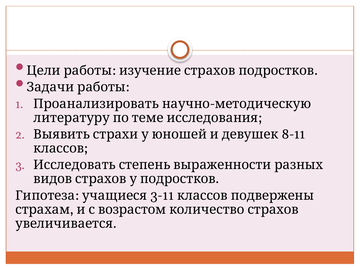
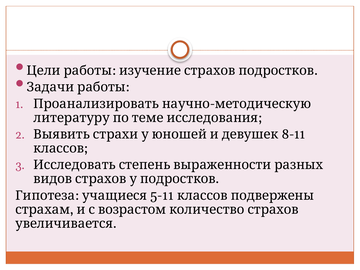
3-11: 3-11 -> 5-11
